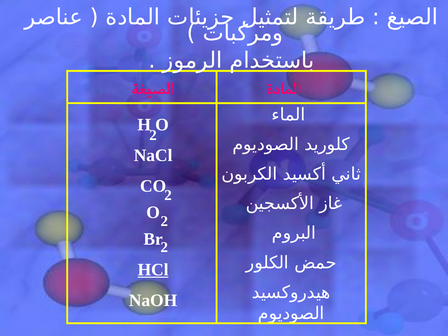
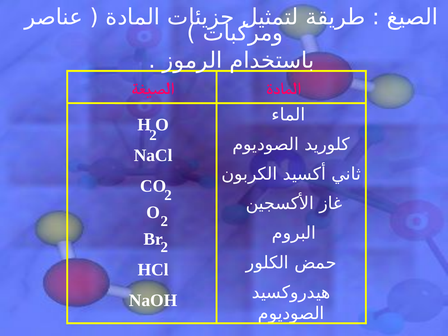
HCl underline: present -> none
